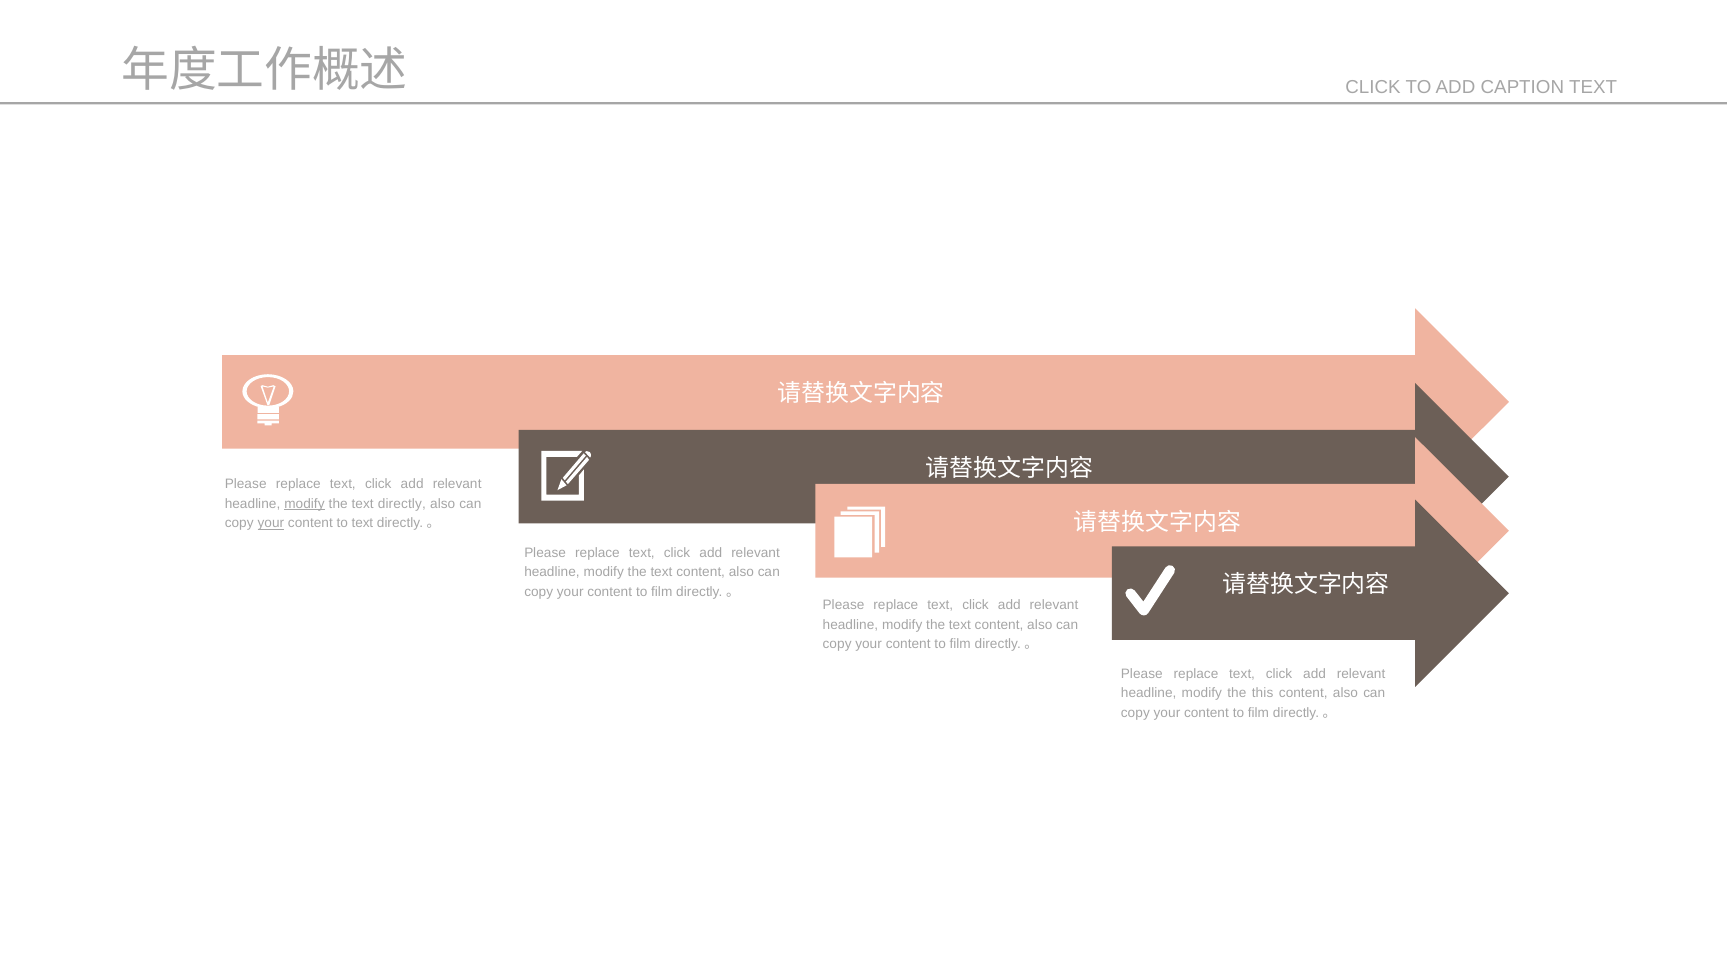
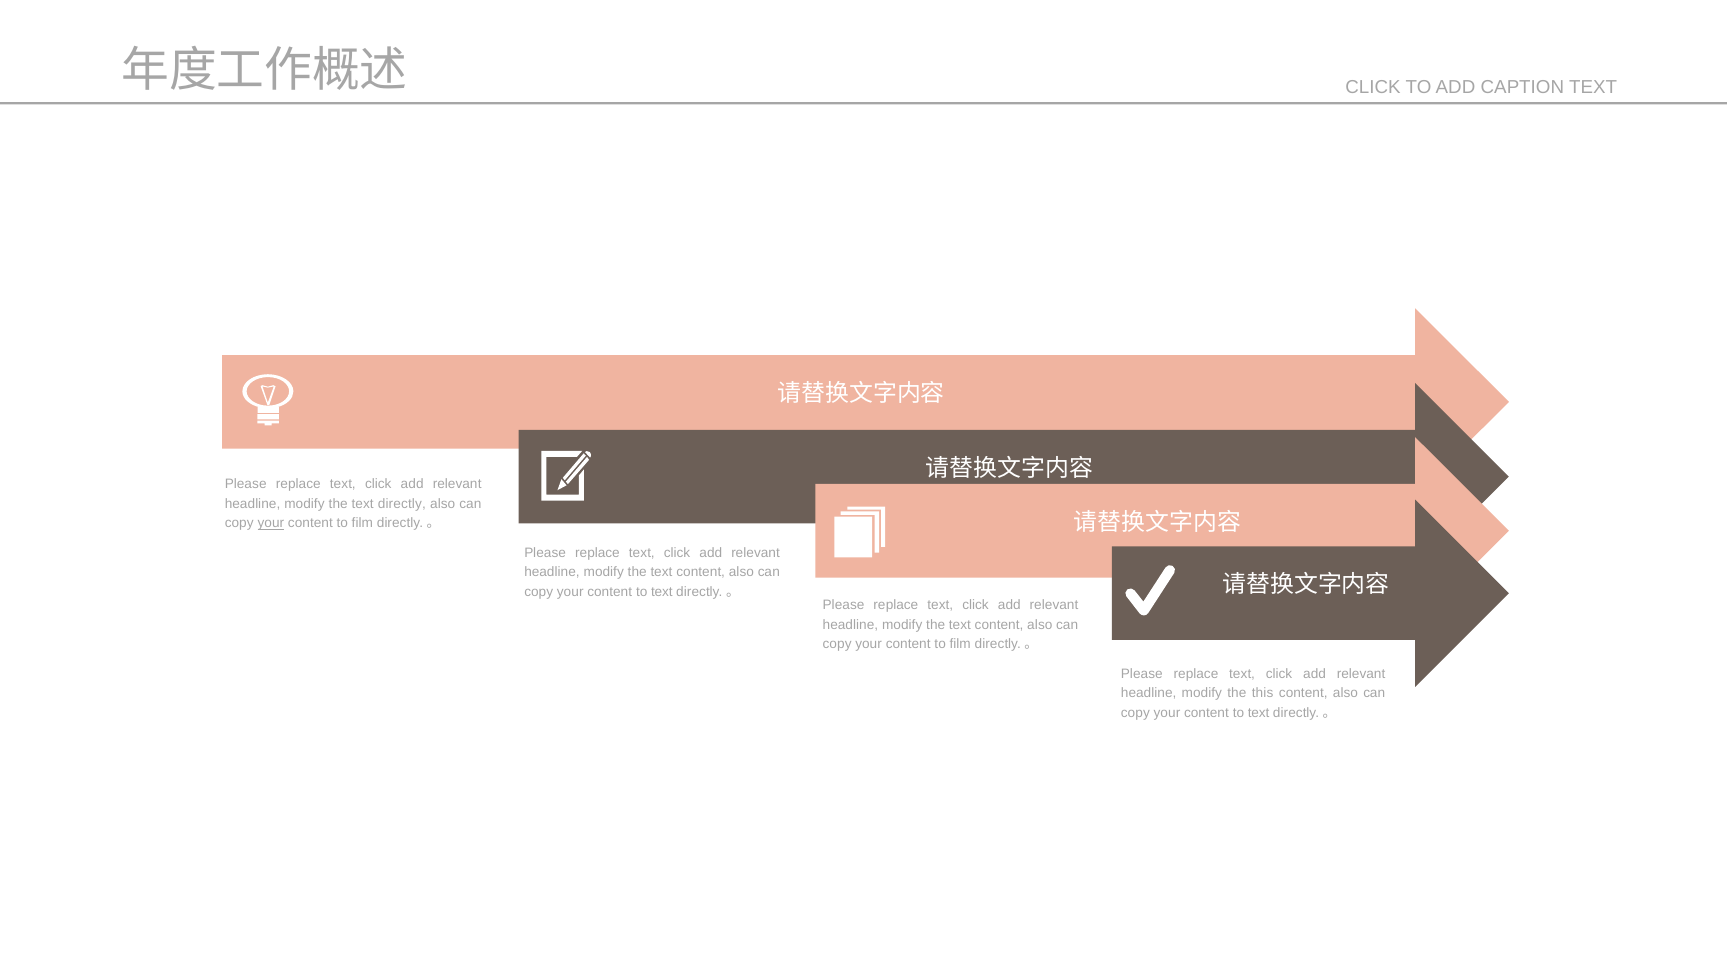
modify at (304, 504) underline: present -> none
text at (362, 523): text -> film
film at (662, 592): film -> text
film at (1258, 713): film -> text
